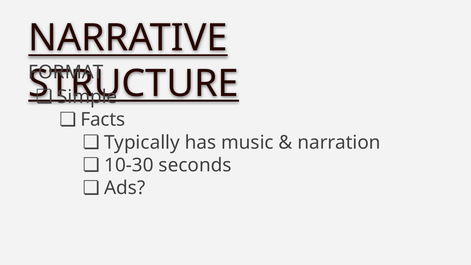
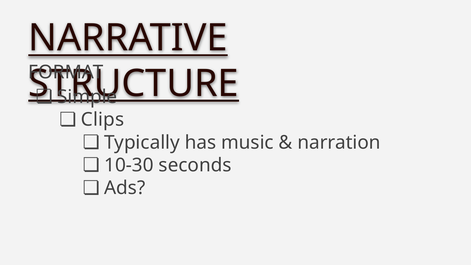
Facts: Facts -> Clips
